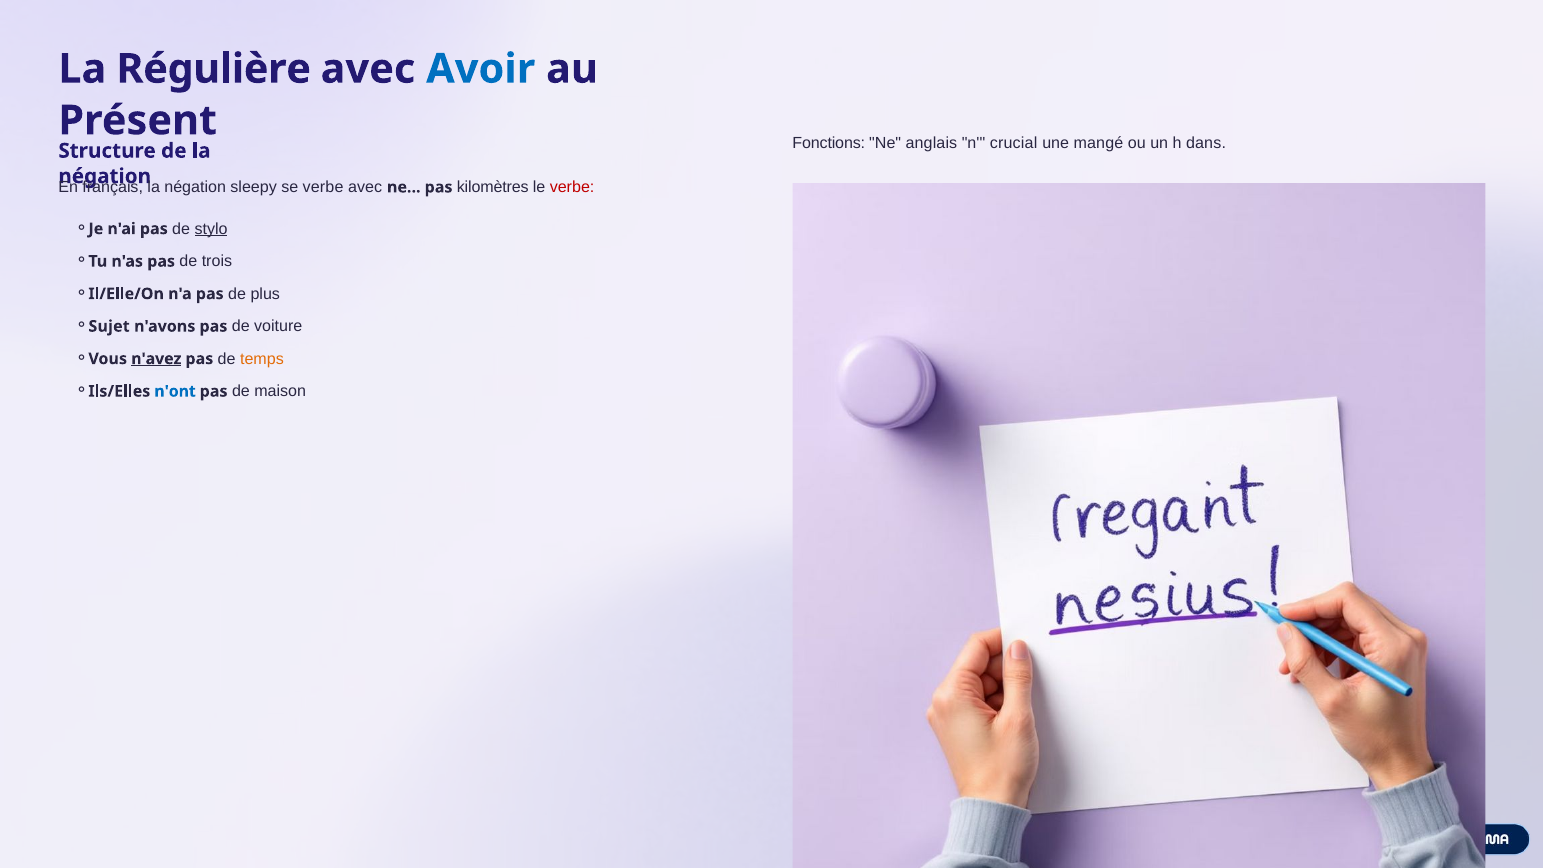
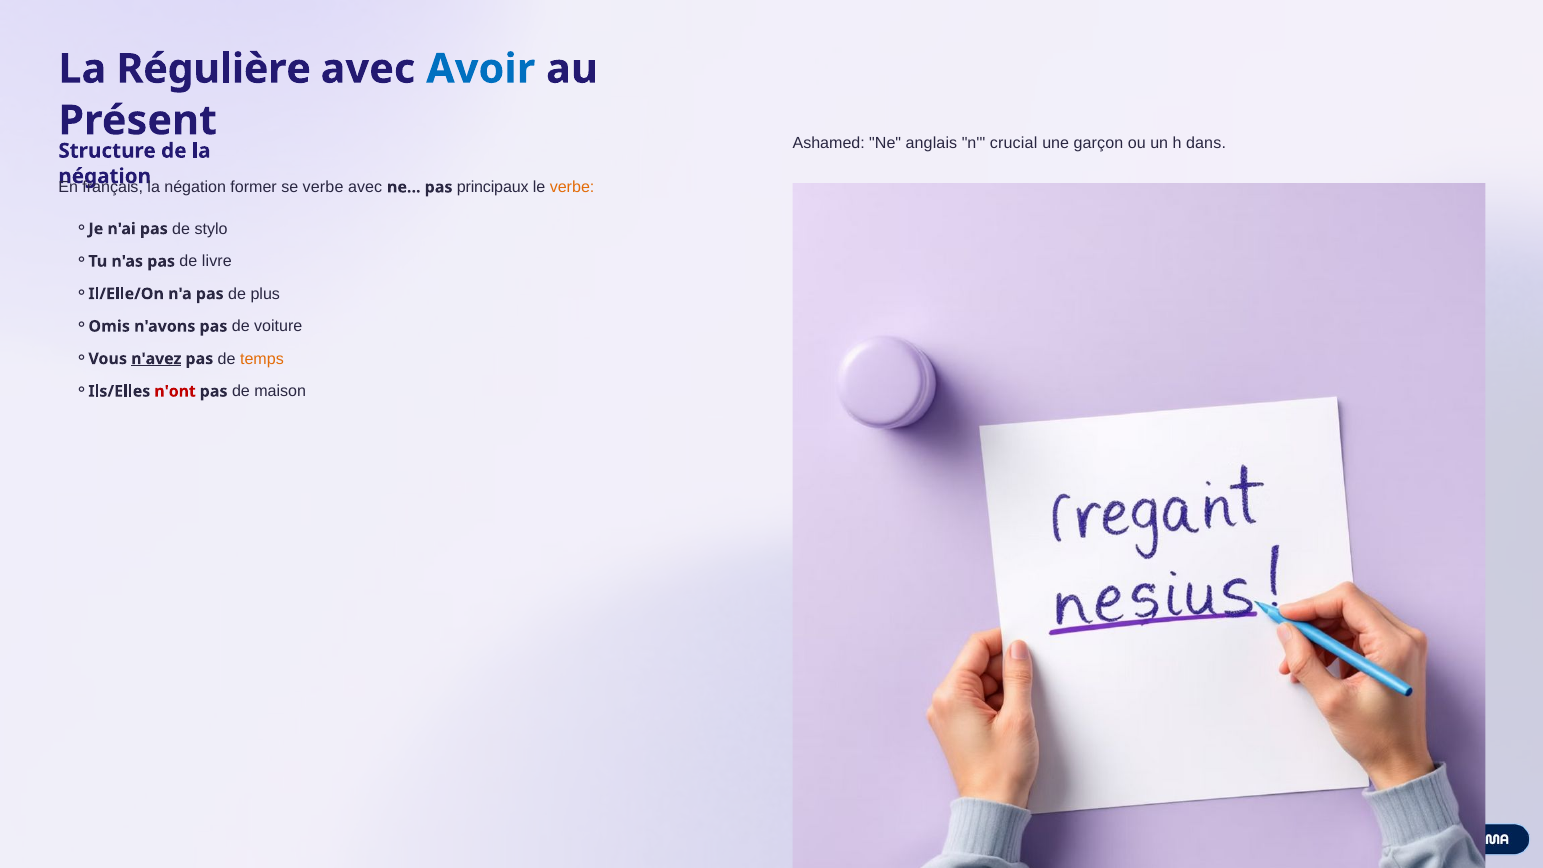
Fonctions: Fonctions -> Ashamed
mangé: mangé -> garçon
sleepy: sleepy -> former
kilomètres: kilomètres -> principaux
verbe at (572, 187) colour: red -> orange
stylo underline: present -> none
trois: trois -> livre
Sujet: Sujet -> Omis
n'ont colour: blue -> red
